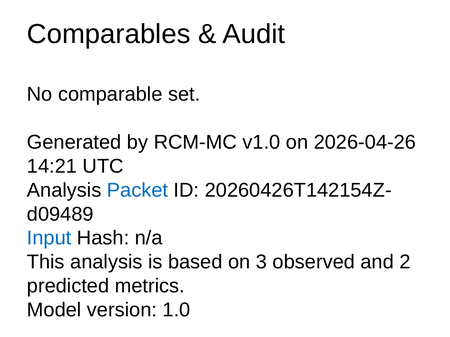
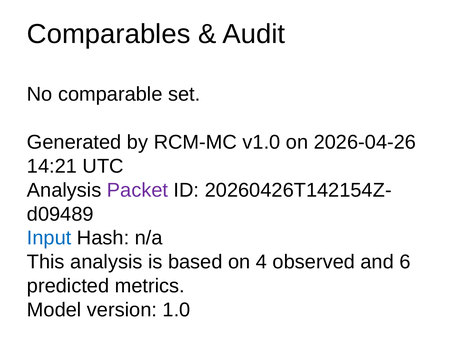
Packet colour: blue -> purple
3: 3 -> 4
2: 2 -> 6
